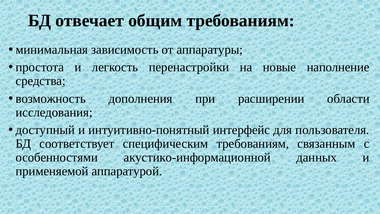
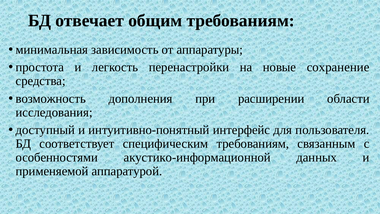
наполнение: наполнение -> сохранение
